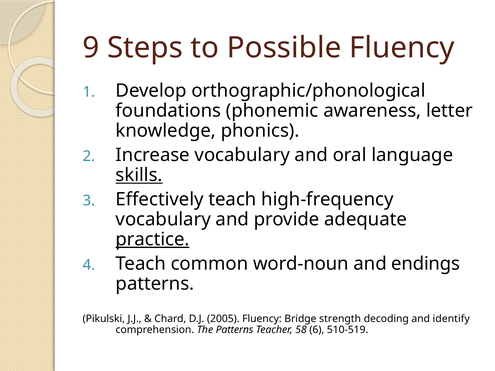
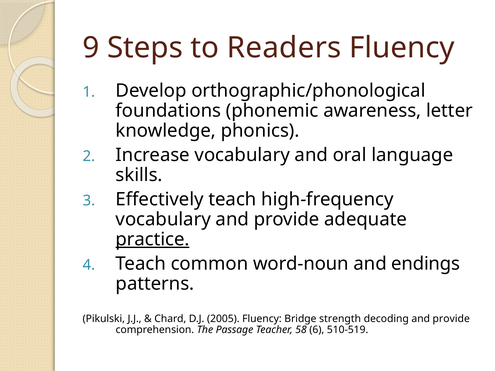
Possible: Possible -> Readers
skills underline: present -> none
decoding and identify: identify -> provide
The Patterns: Patterns -> Passage
